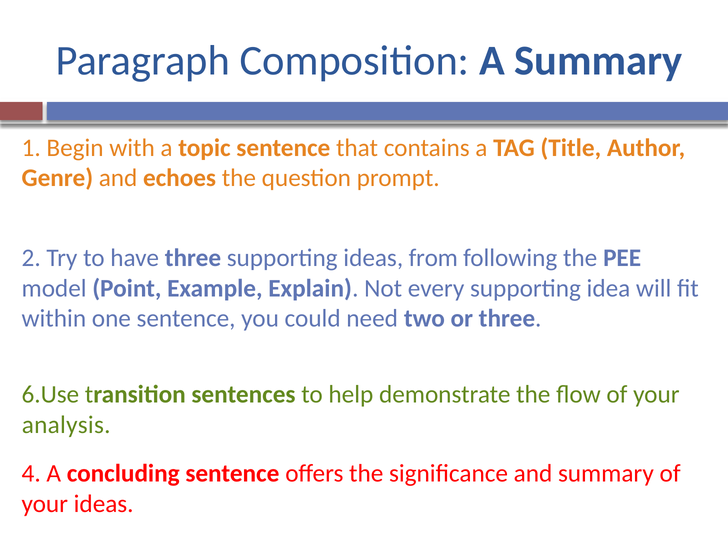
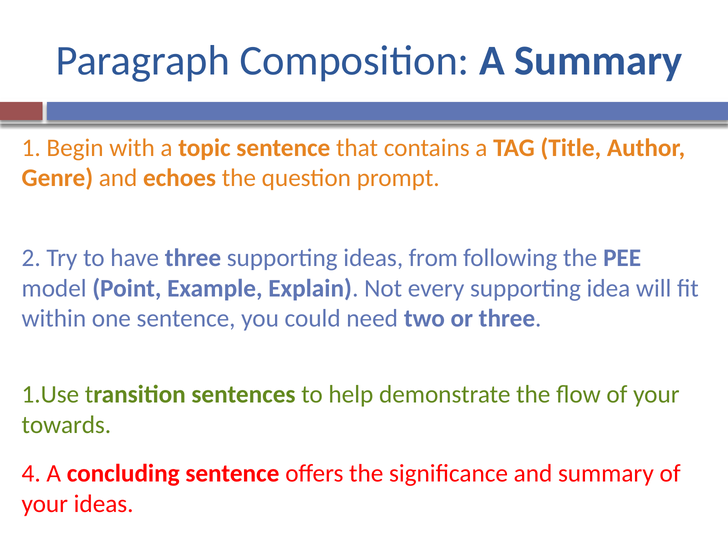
6.Use: 6.Use -> 1.Use
analysis: analysis -> towards
